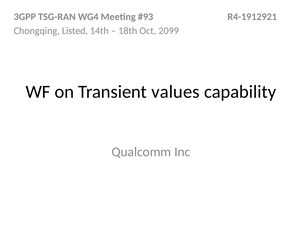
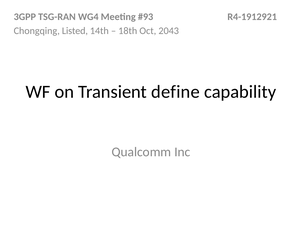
2099: 2099 -> 2043
values: values -> define
